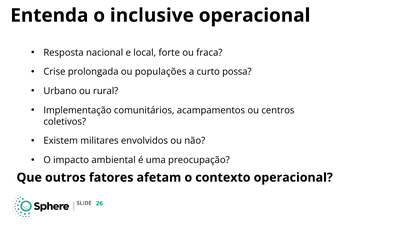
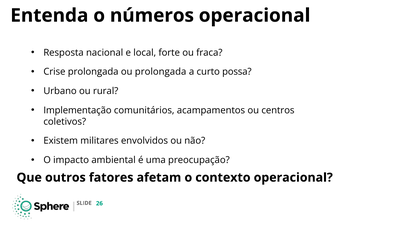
inclusive: inclusive -> números
ou populações: populações -> prolongada
